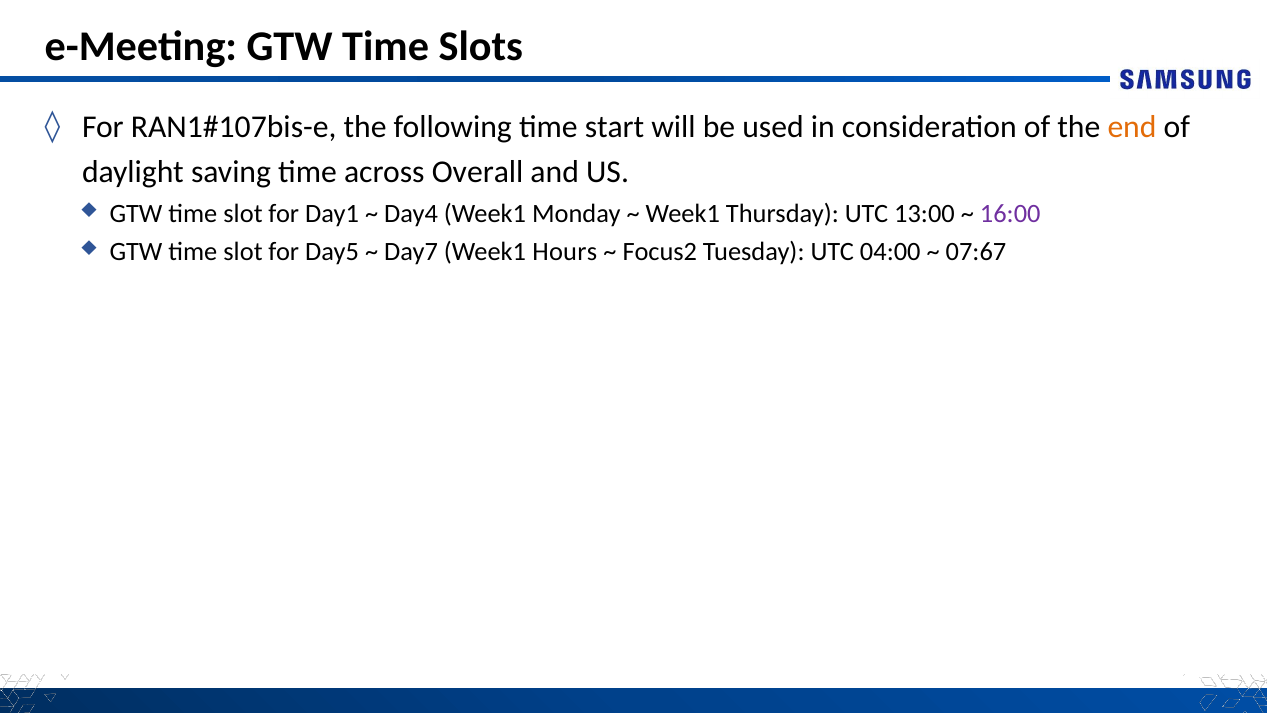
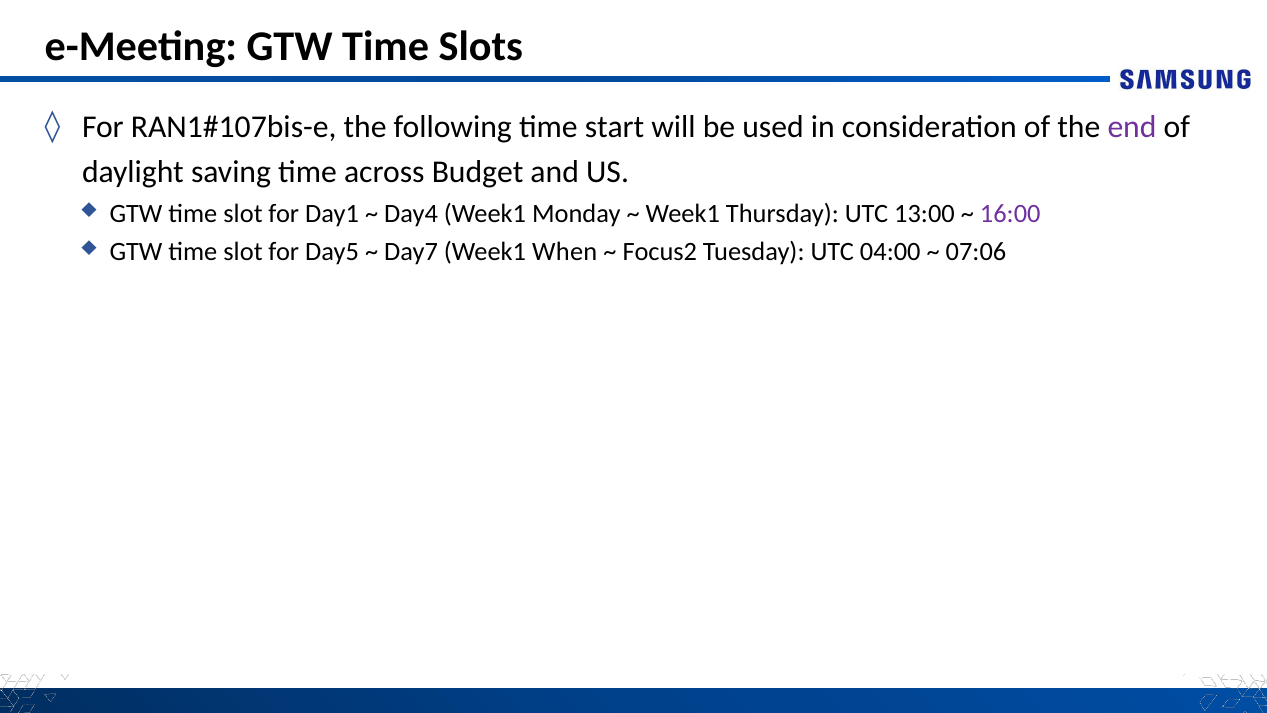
end colour: orange -> purple
Overall: Overall -> Budget
Hours: Hours -> When
07:67: 07:67 -> 07:06
